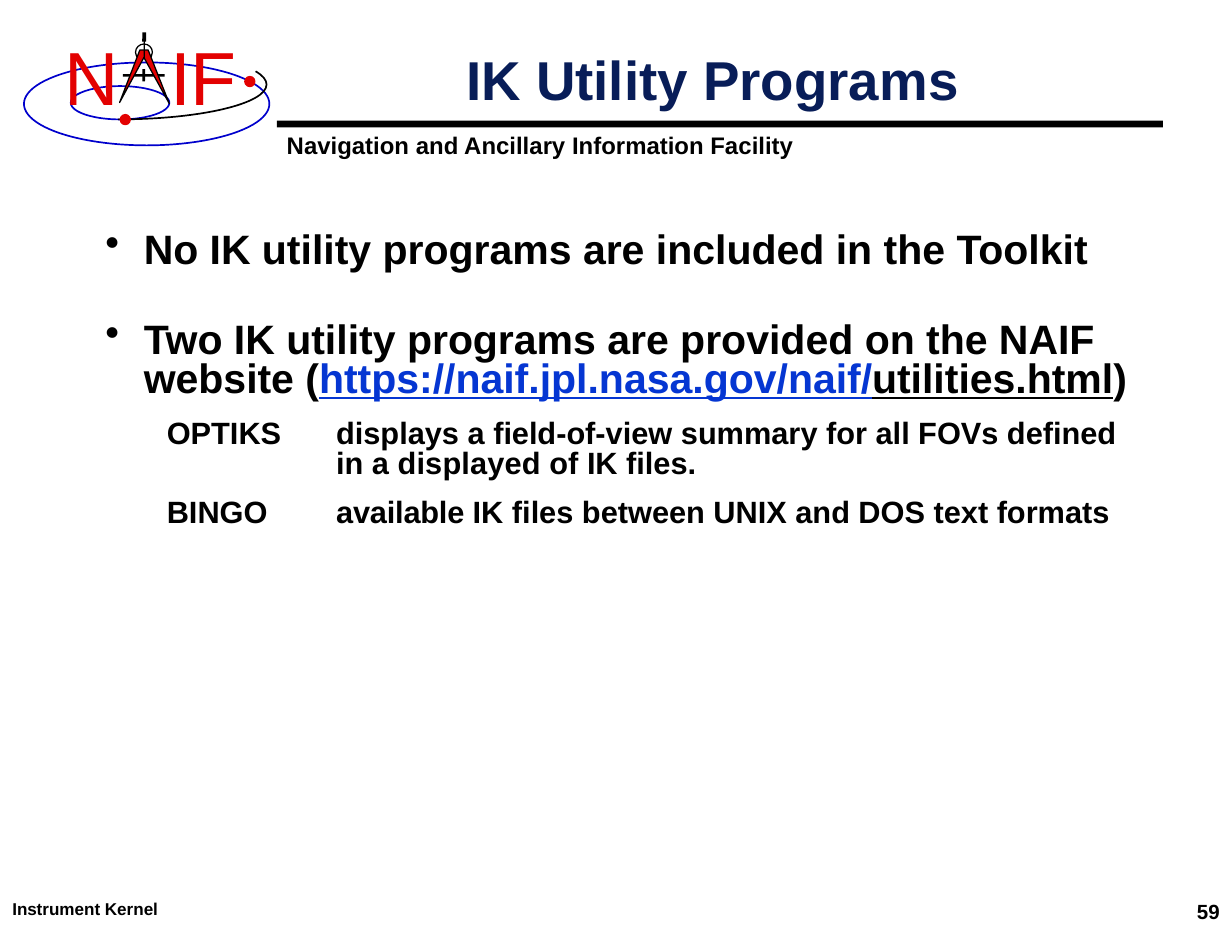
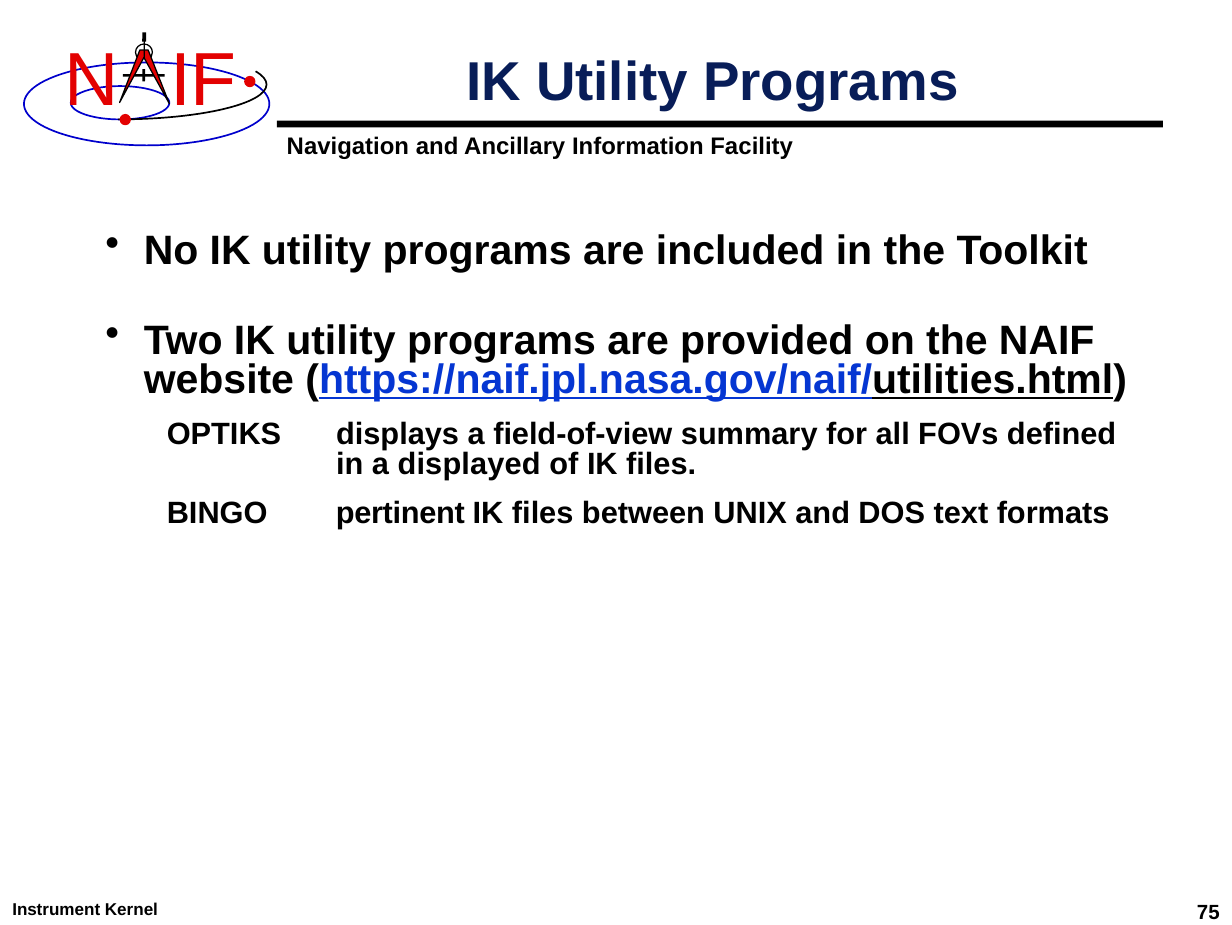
available: available -> pertinent
59: 59 -> 75
